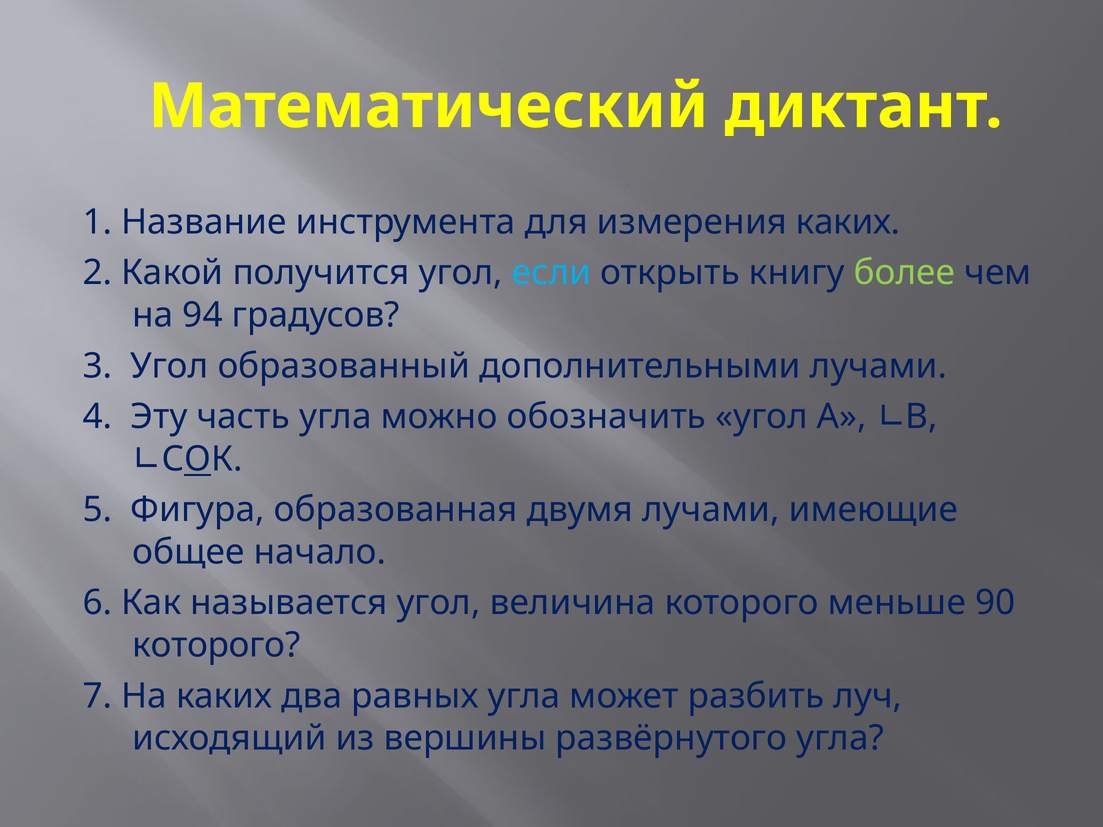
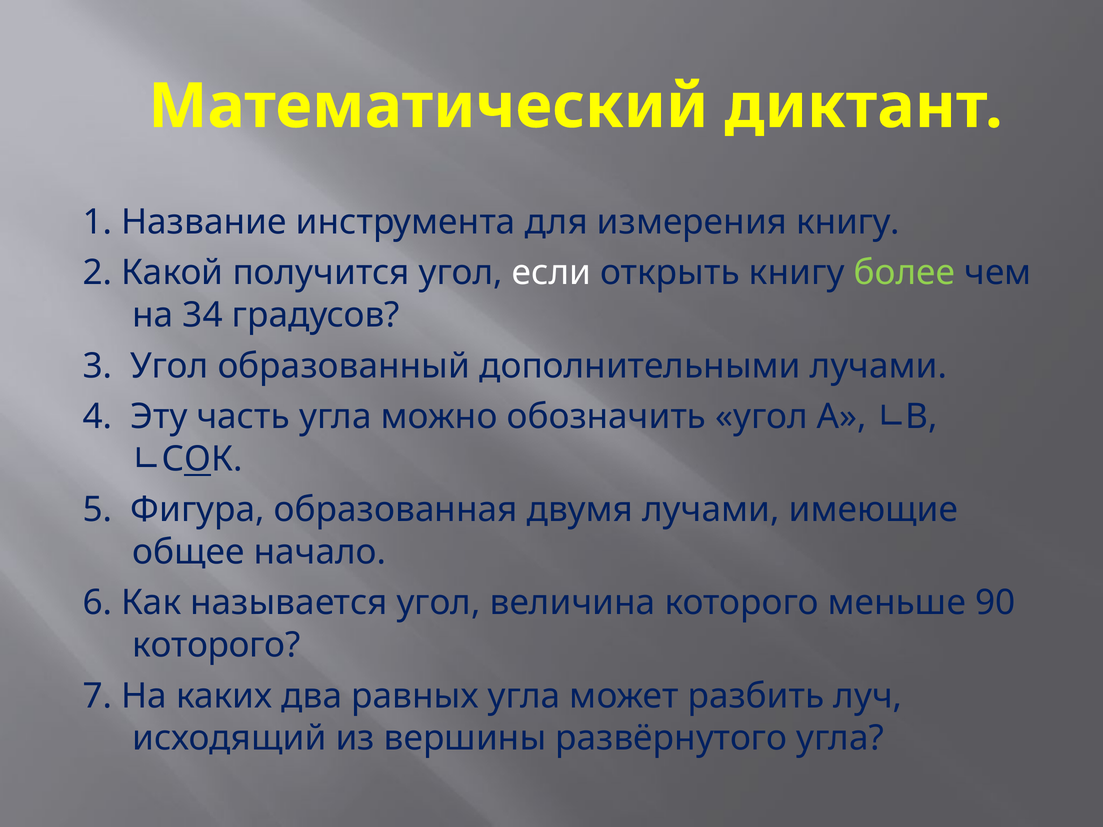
измерения каких: каких -> книгу
если colour: light blue -> white
94: 94 -> 34
